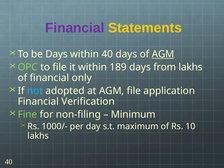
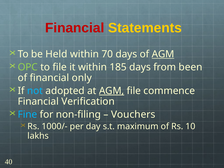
Financial at (75, 28) colour: purple -> red
be Days: Days -> Held
within 40: 40 -> 70
189: 189 -> 185
from lakhs: lakhs -> been
AGM at (112, 91) underline: none -> present
application: application -> commence
Fine colour: light green -> light blue
Minimum: Minimum -> Vouchers
